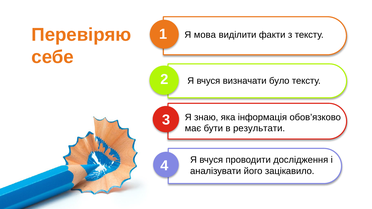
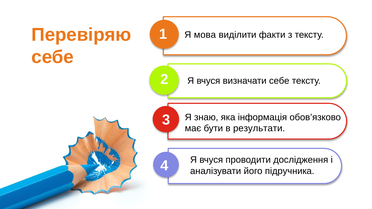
визначати було: було -> себе
зацікавило: зацікавило -> підручника
